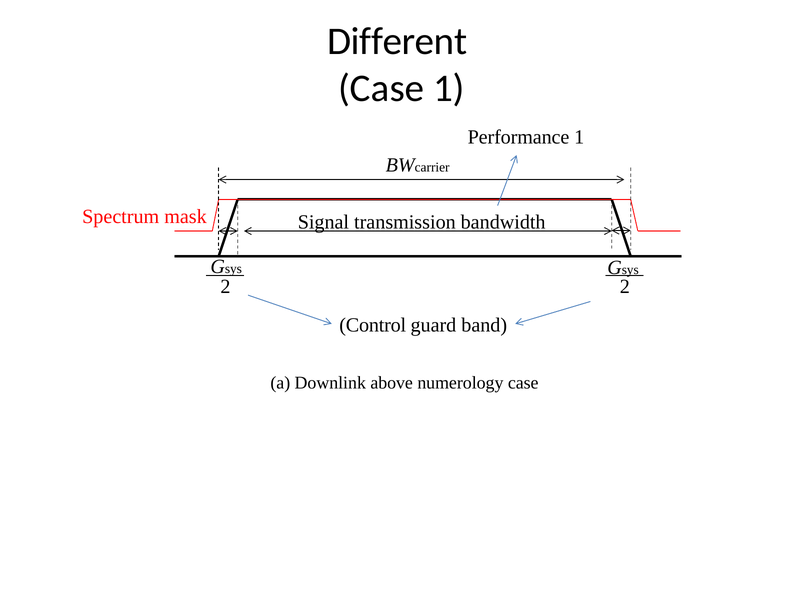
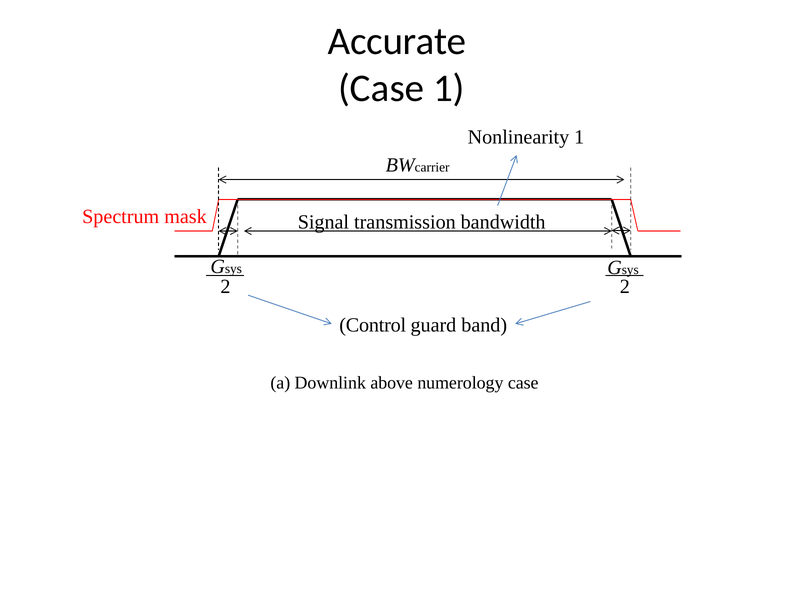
Different: Different -> Accurate
Performance: Performance -> Nonlinearity
